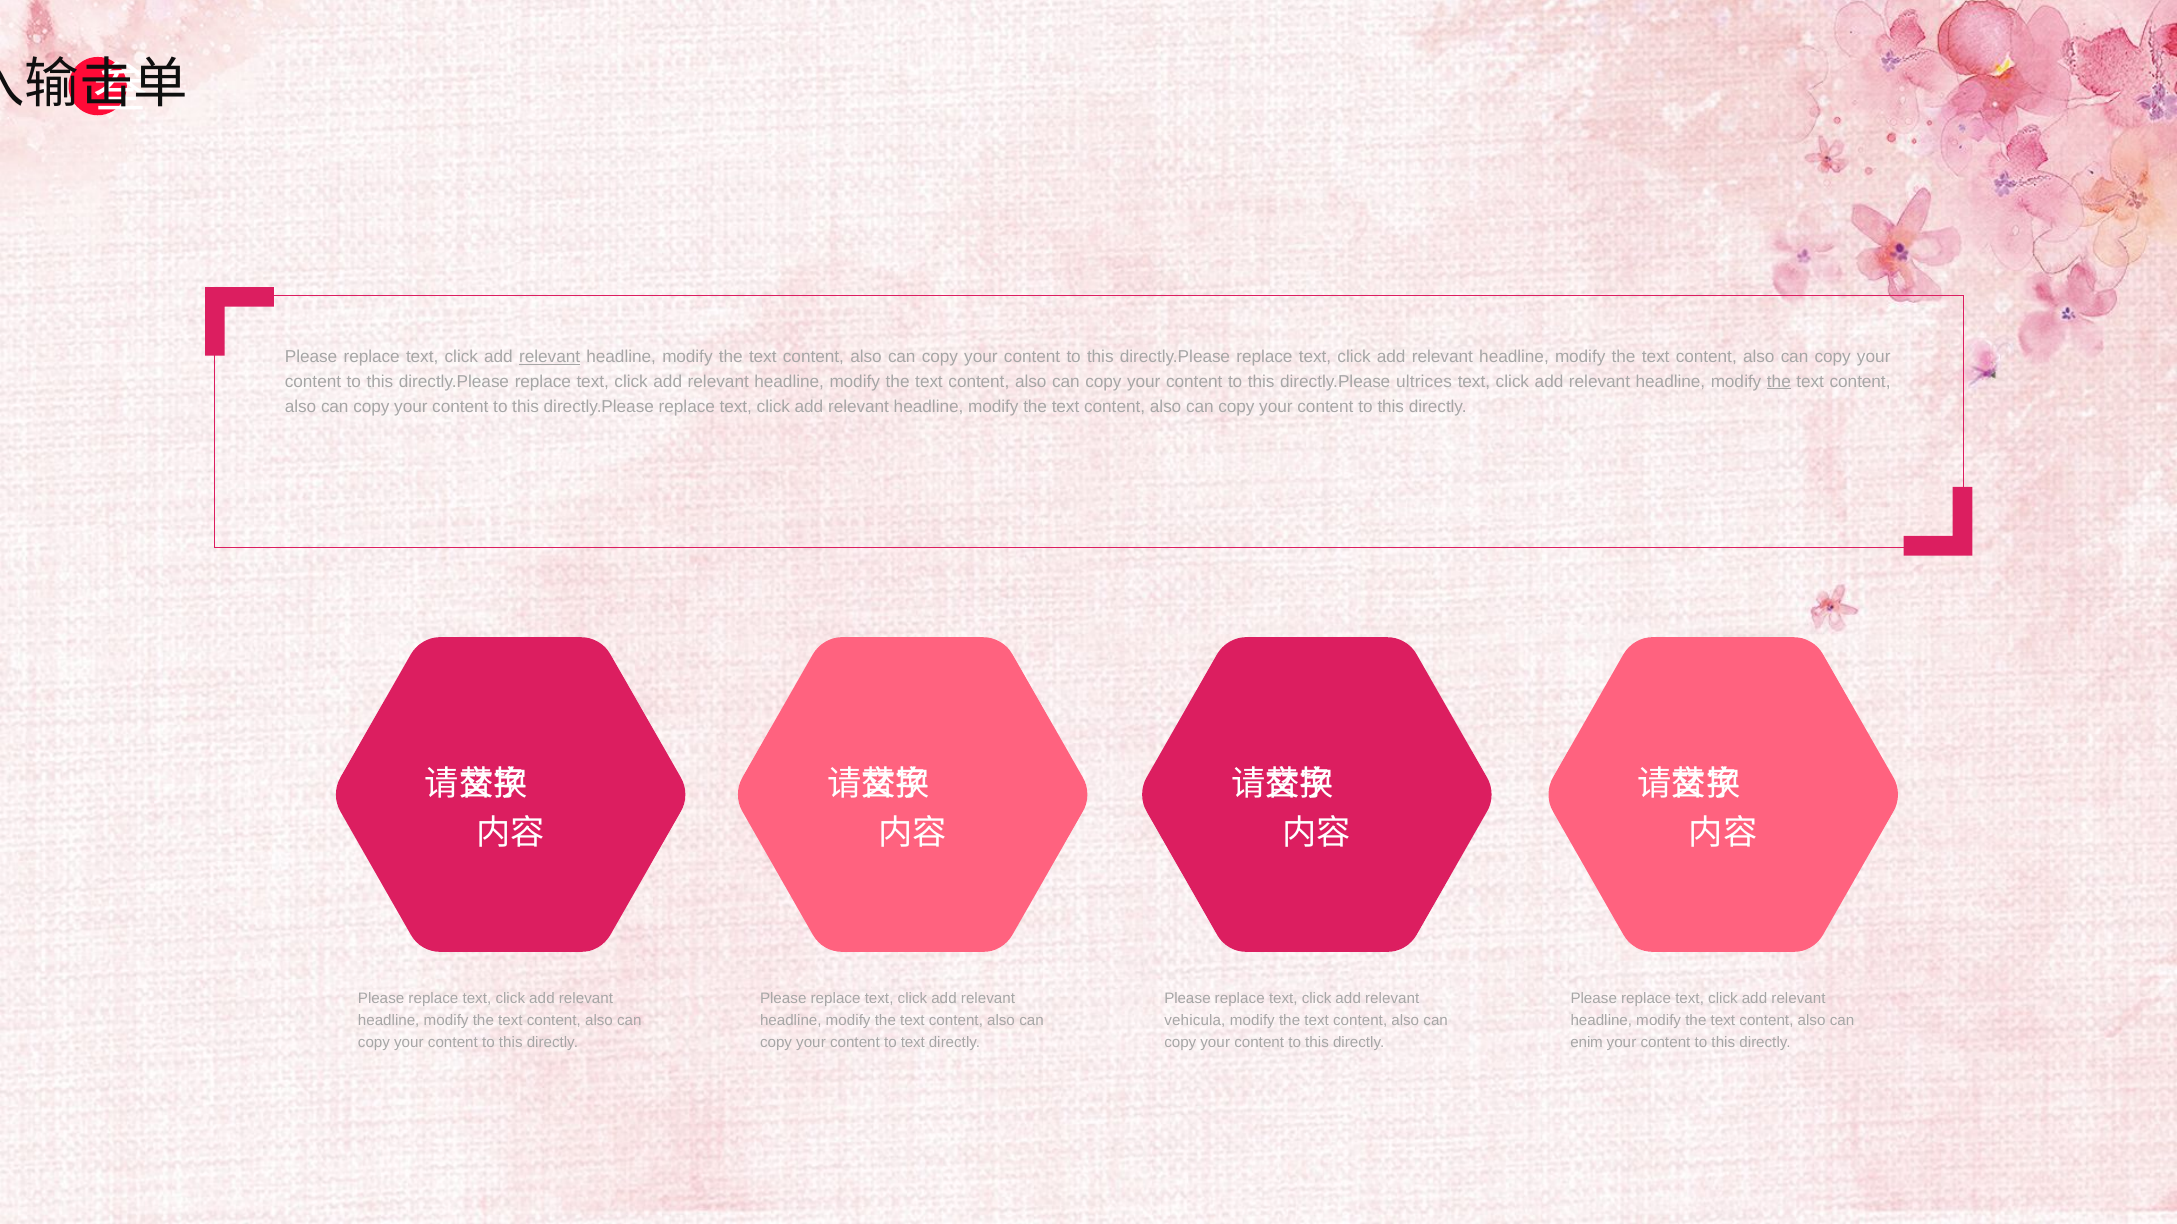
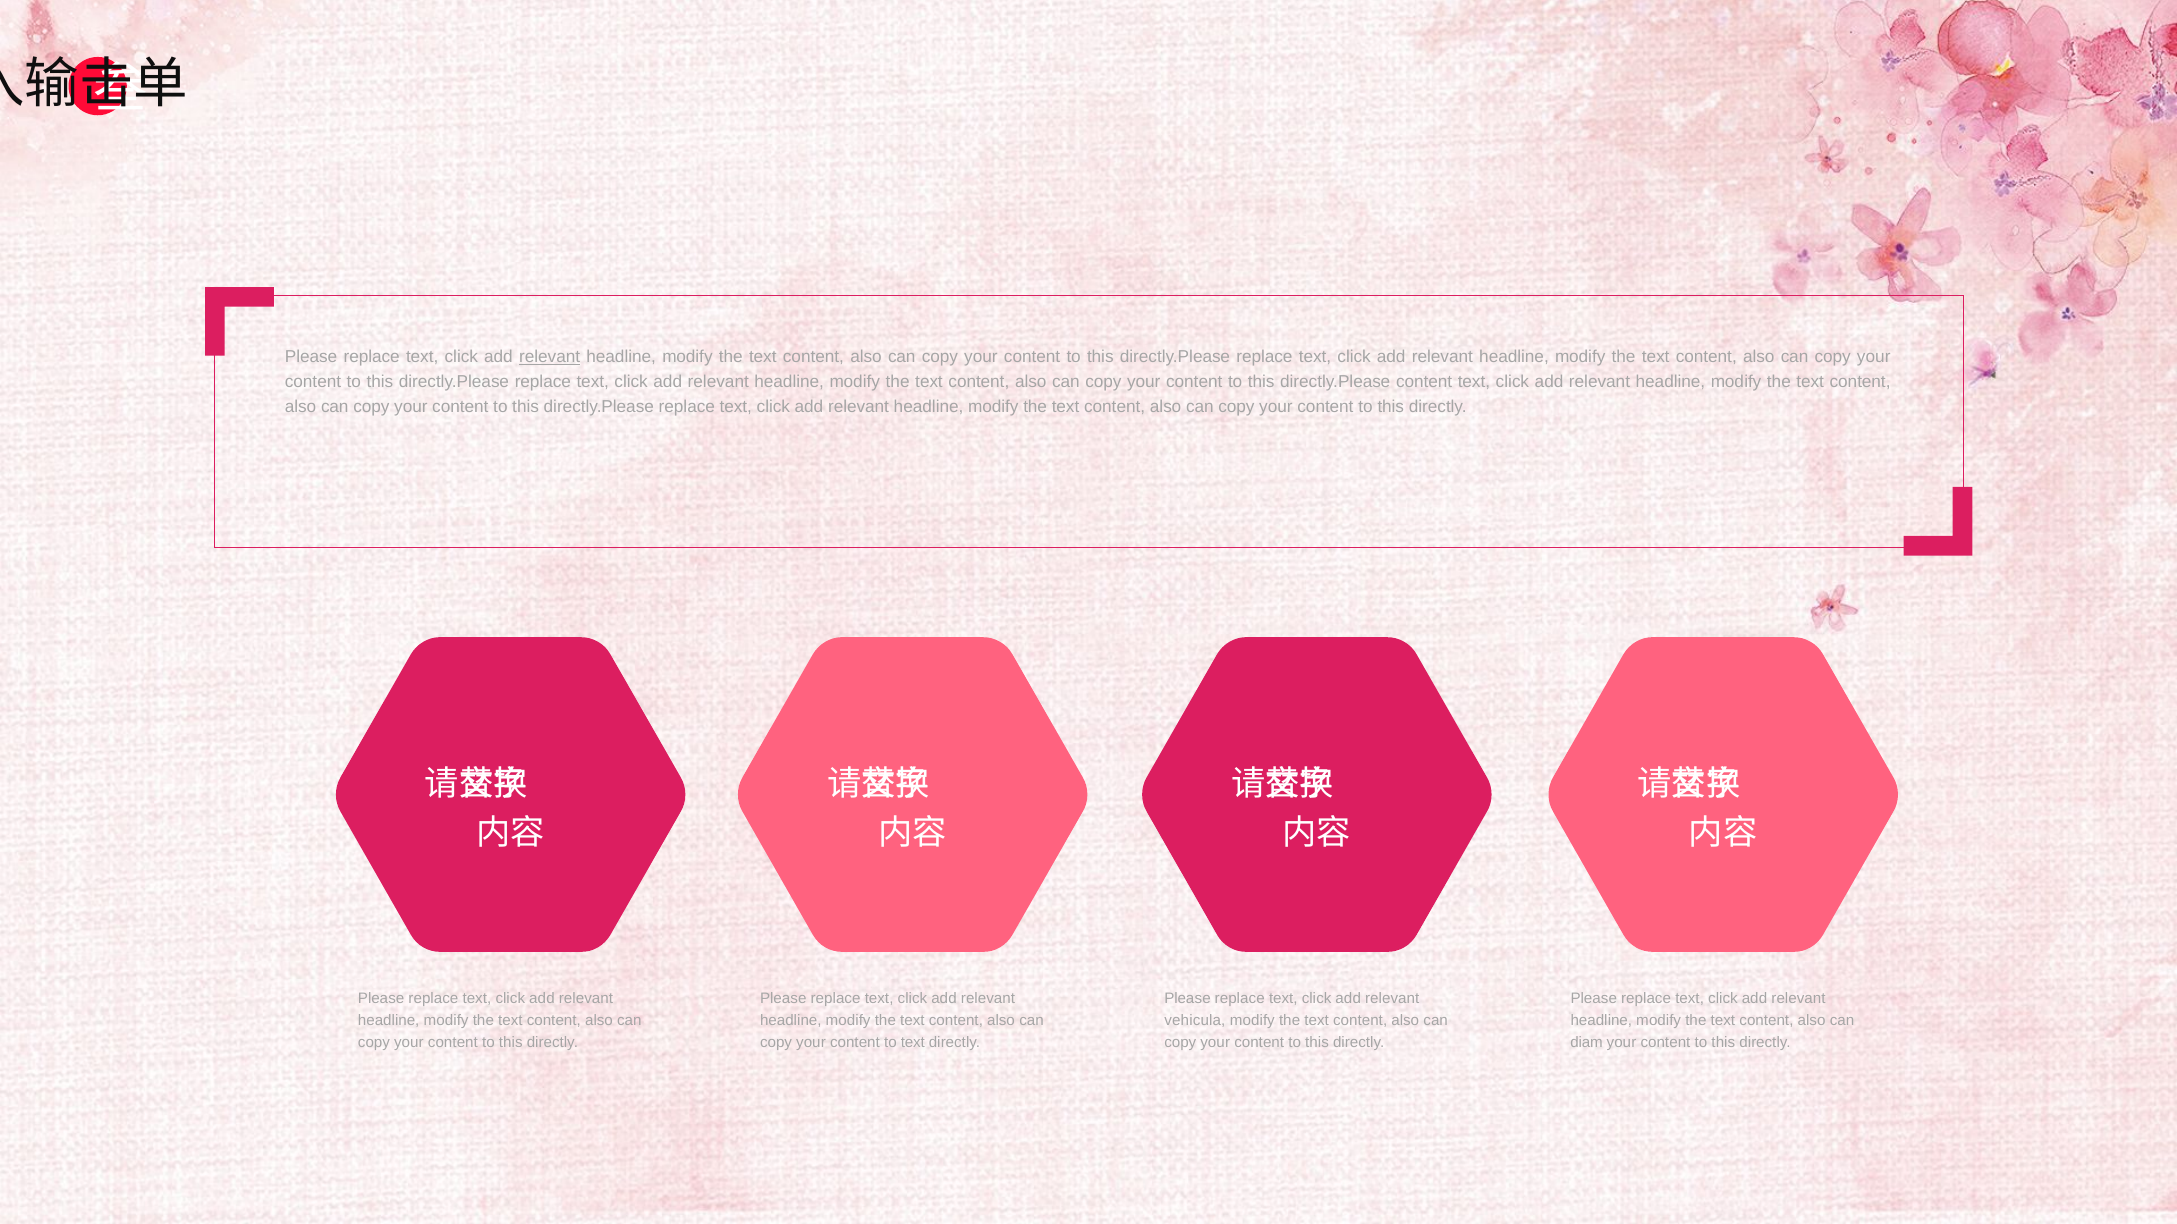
directly.Please ultrices: ultrices -> content
the at (1779, 382) underline: present -> none
enim: enim -> diam
